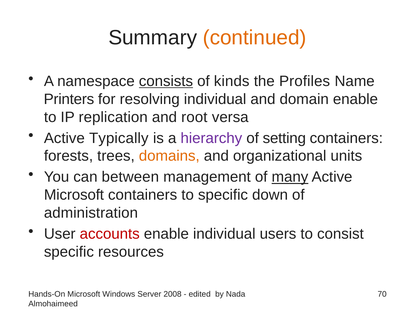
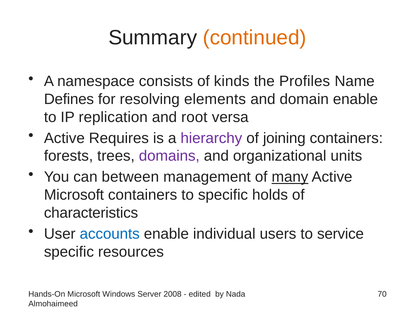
consists underline: present -> none
Printers: Printers -> Defines
resolving individual: individual -> elements
Typically: Typically -> Requires
setting: setting -> joining
domains colour: orange -> purple
down: down -> holds
administration: administration -> characteristics
accounts colour: red -> blue
consist: consist -> service
